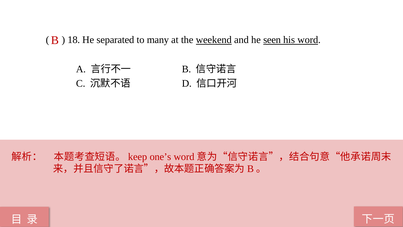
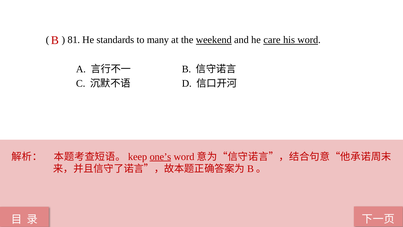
18: 18 -> 81
separated: separated -> standards
seen: seen -> care
one’s underline: none -> present
